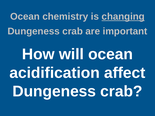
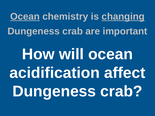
Ocean at (25, 17) underline: none -> present
